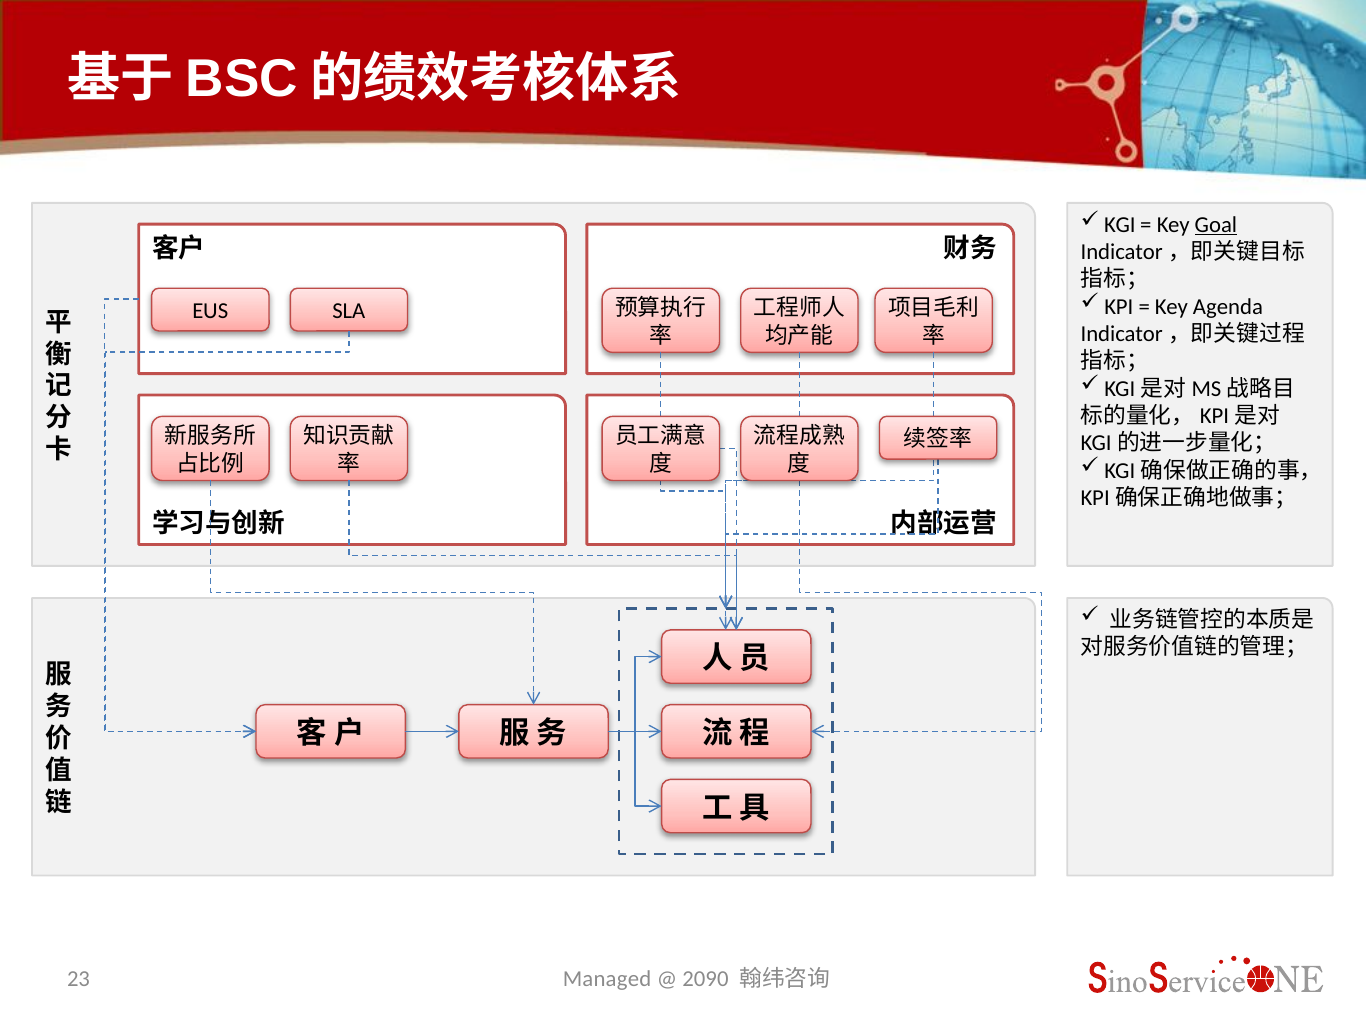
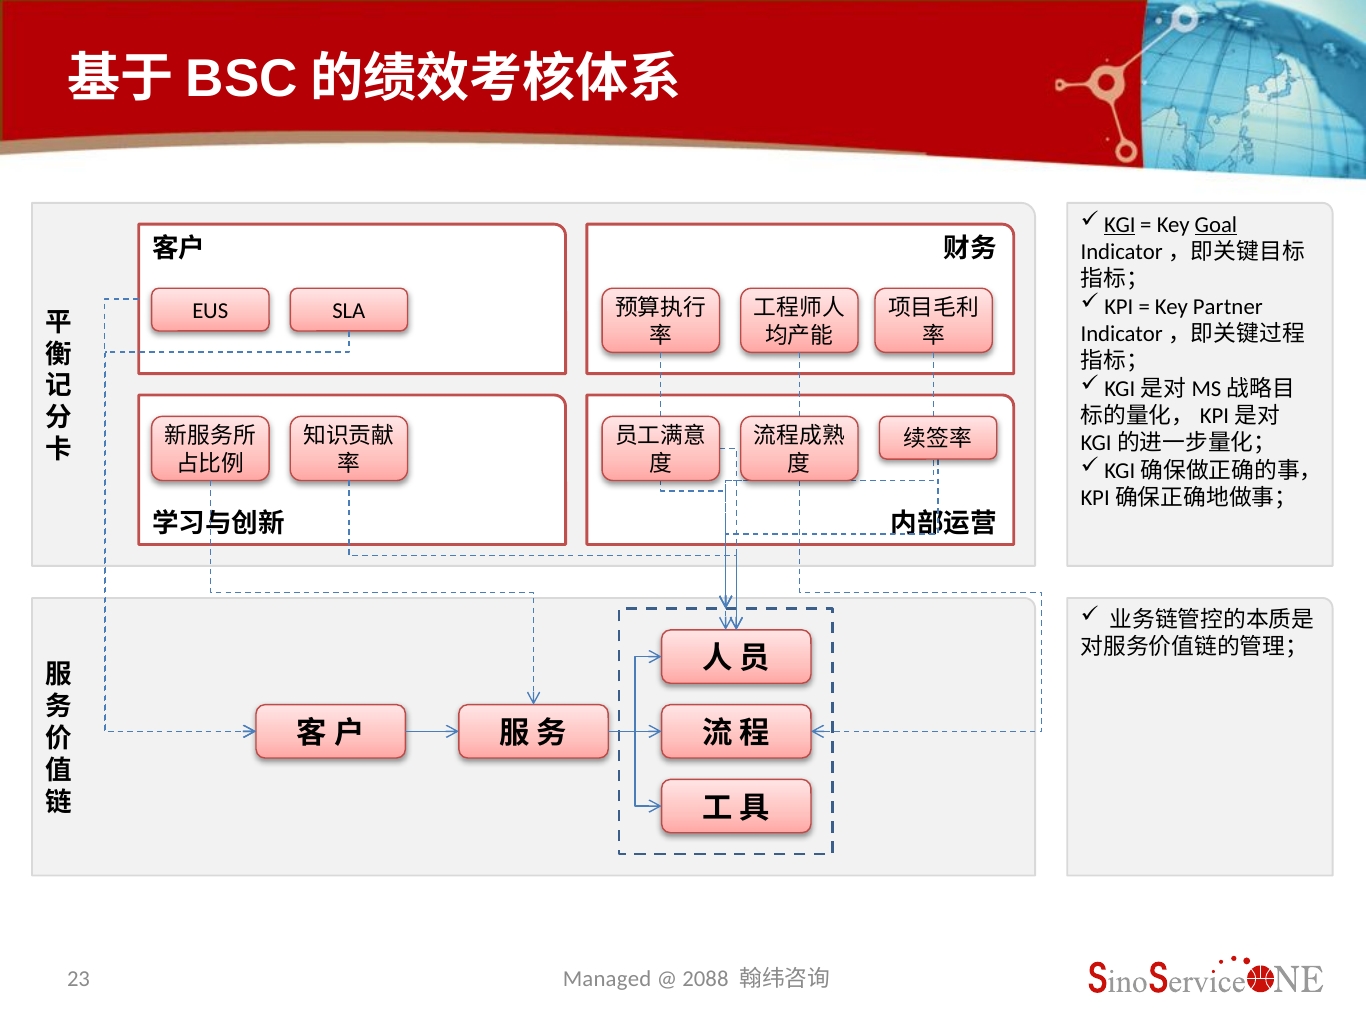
KGI underline: none -> present
Agenda: Agenda -> Partner
2090: 2090 -> 2088
